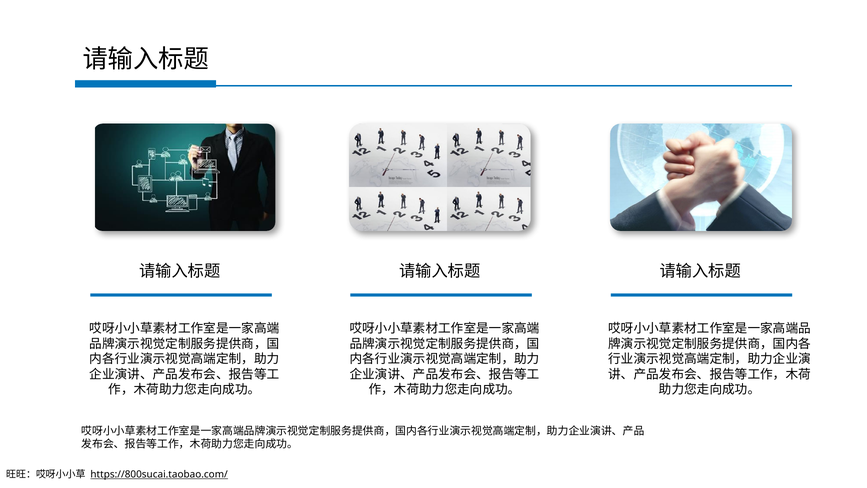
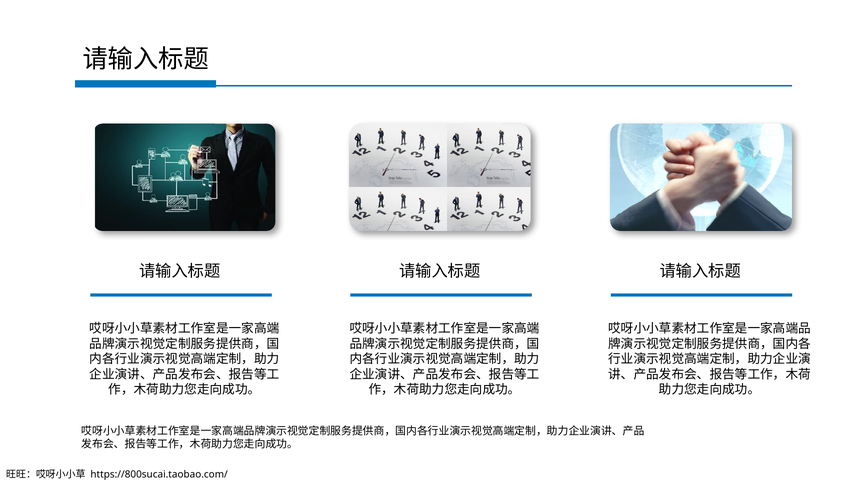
https://800sucai.taobao.com/ underline: present -> none
